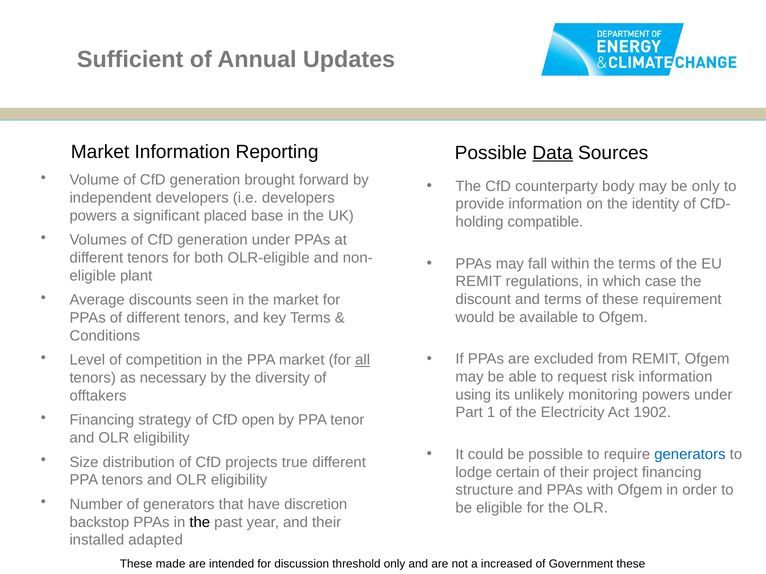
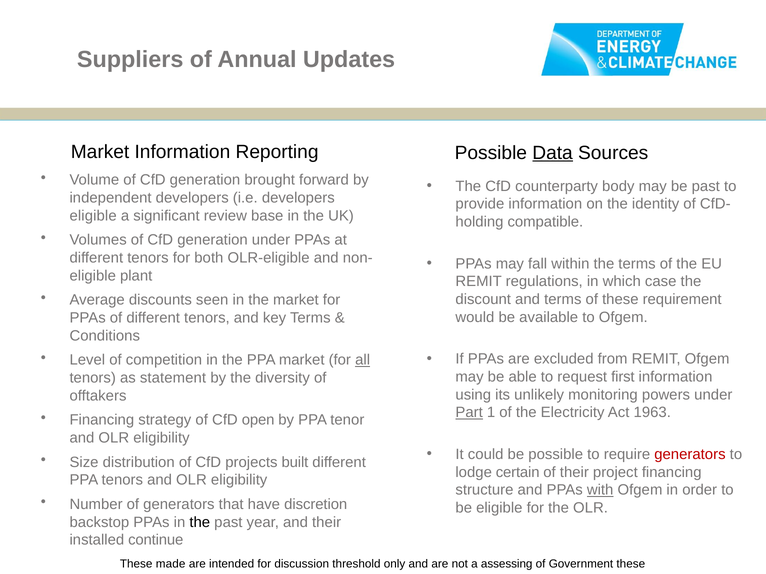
Sufficient: Sufficient -> Suppliers
be only: only -> past
powers at (93, 216): powers -> eligible
placed: placed -> review
risk: risk -> first
necessary: necessary -> statement
Part underline: none -> present
1902: 1902 -> 1963
generators at (690, 455) colour: blue -> red
true: true -> built
with underline: none -> present
adapted: adapted -> continue
increased: increased -> assessing
